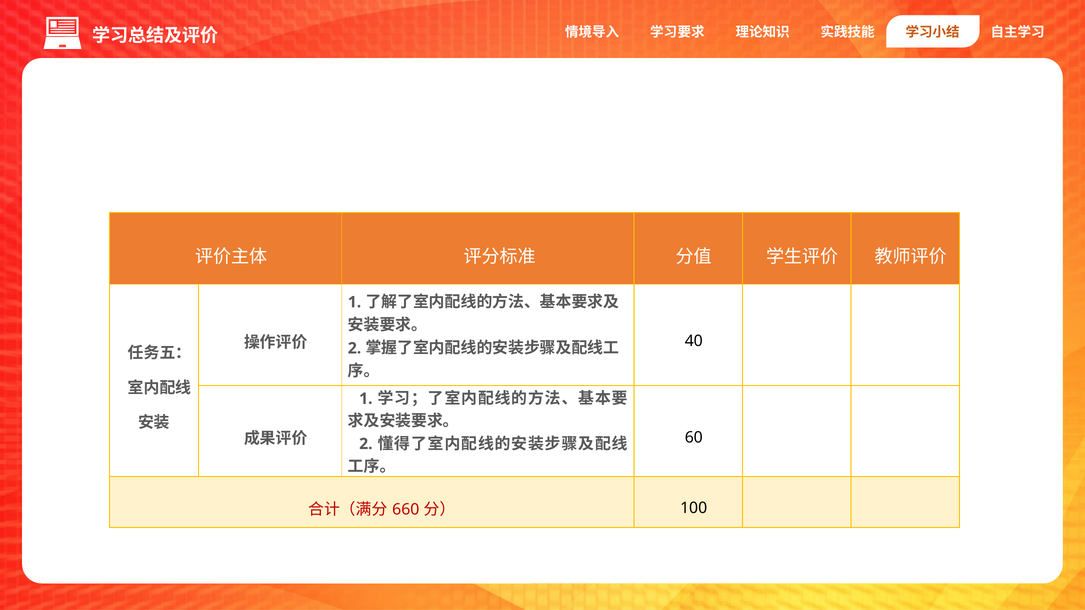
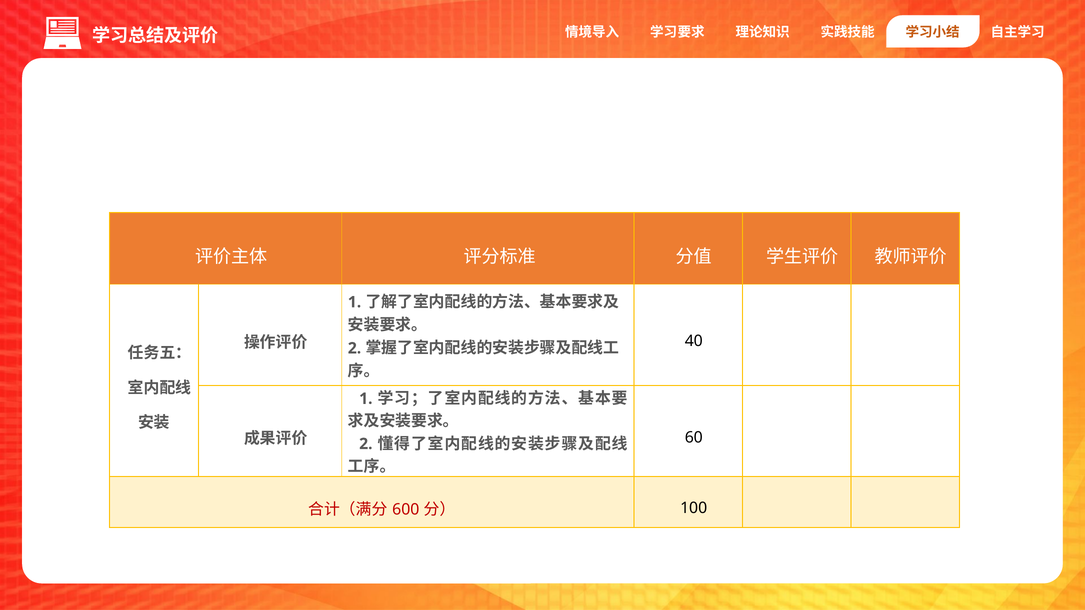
660: 660 -> 600
